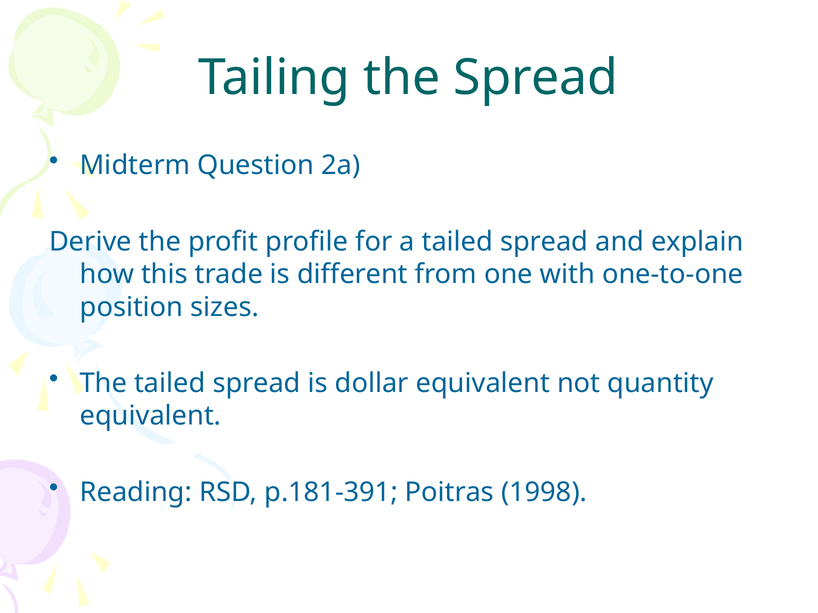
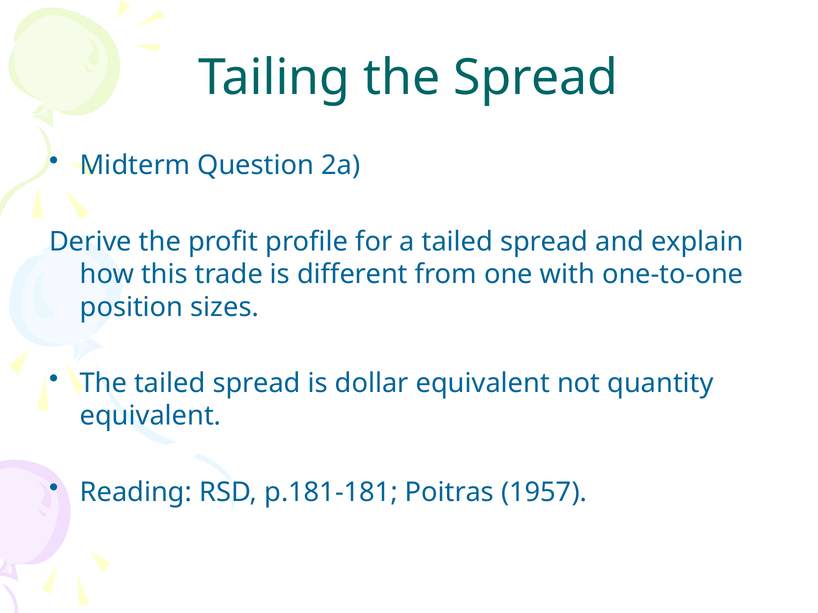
p.181-391: p.181-391 -> p.181-181
1998: 1998 -> 1957
